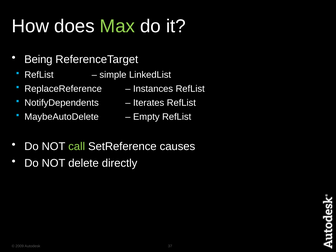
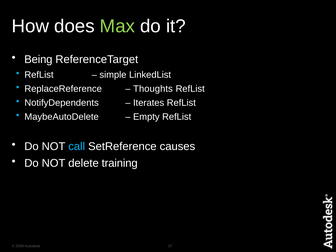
Instances: Instances -> Thoughts
call colour: light green -> light blue
directly: directly -> training
